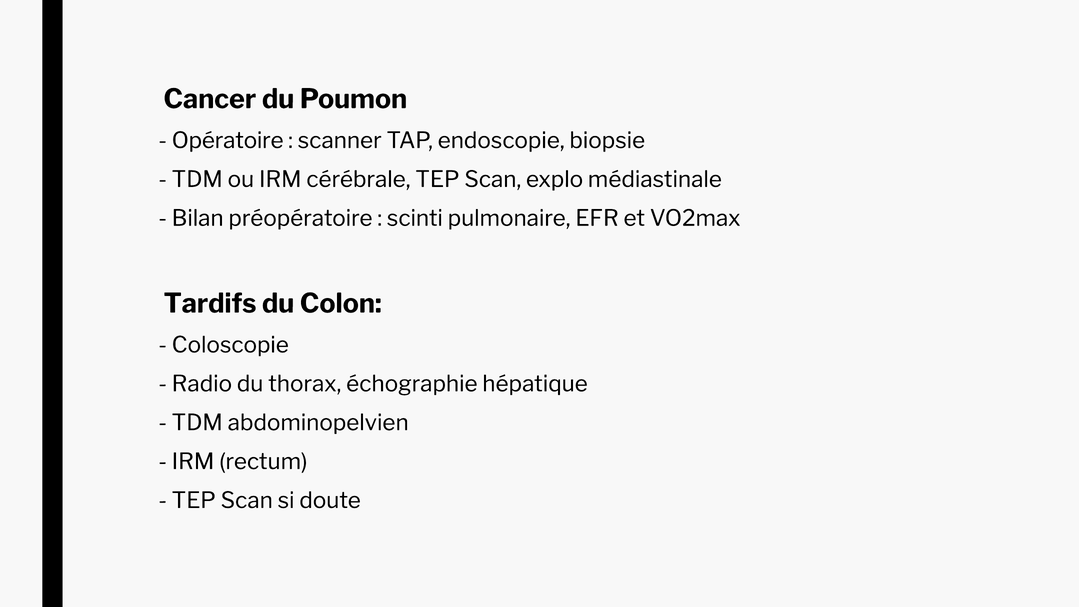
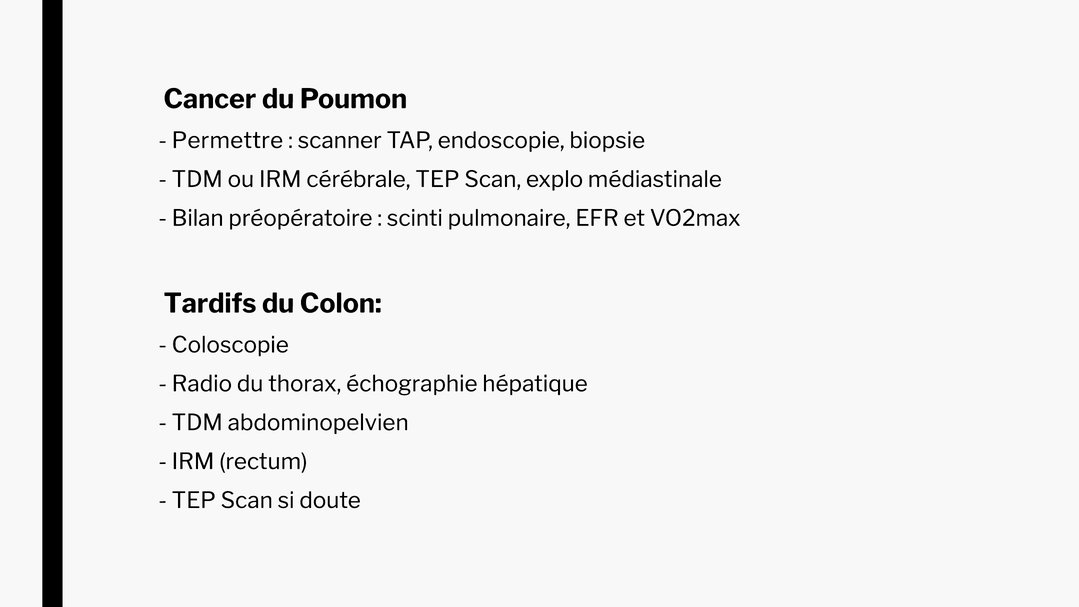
Opératoire: Opératoire -> Permettre
